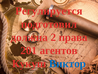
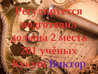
права: права -> места
агентов: агентов -> учёных
Виктор colour: blue -> purple
